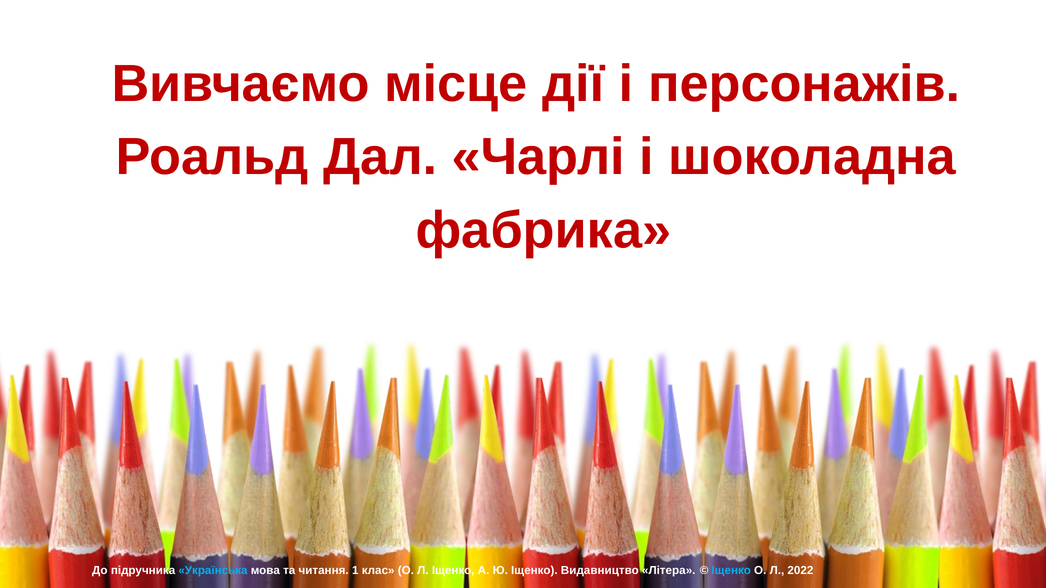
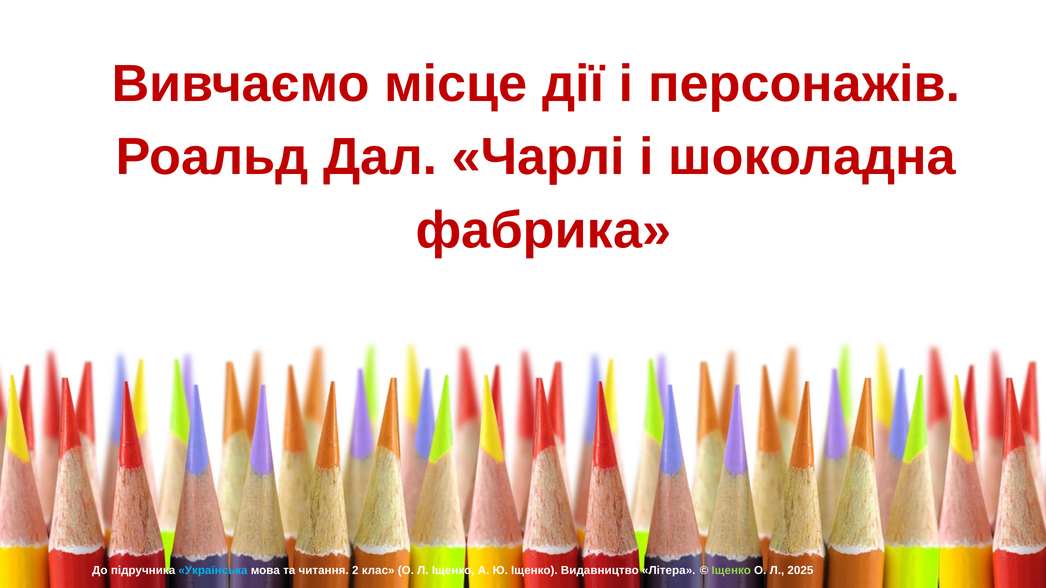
1: 1 -> 2
Іщенко at (731, 571) colour: light blue -> light green
2022: 2022 -> 2025
